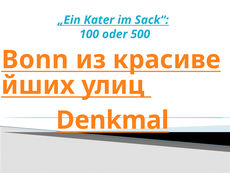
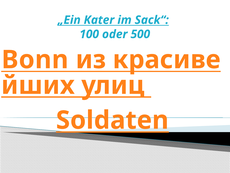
Denkmal: Denkmal -> Soldaten
